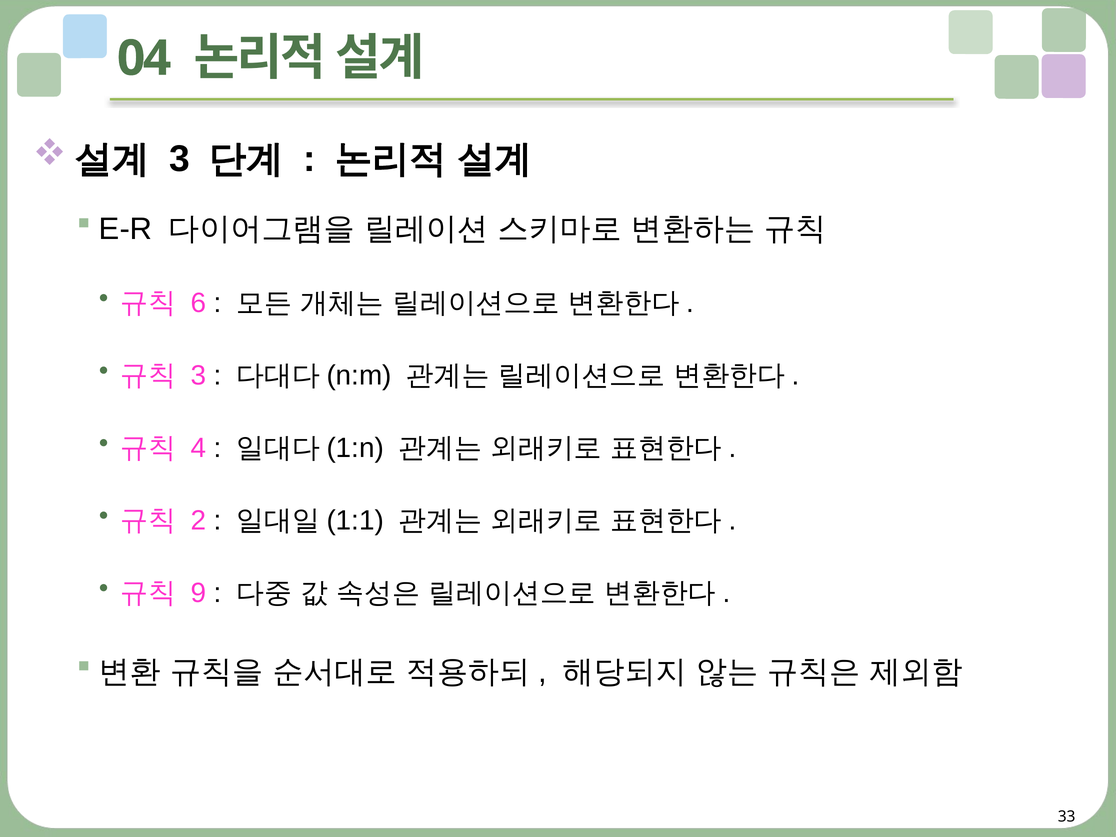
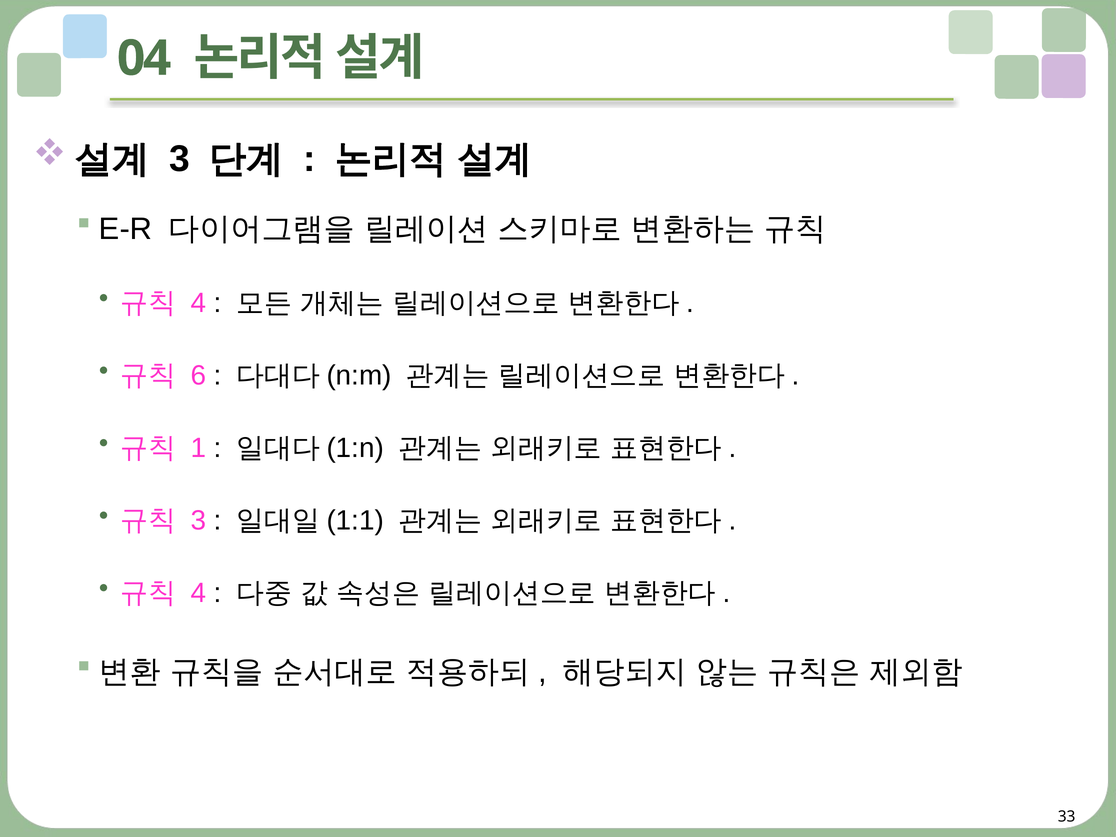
6 at (199, 303): 6 -> 4
3 at (199, 376): 3 -> 6
4: 4 -> 1
2 at (199, 521): 2 -> 3
9 at (199, 593): 9 -> 4
